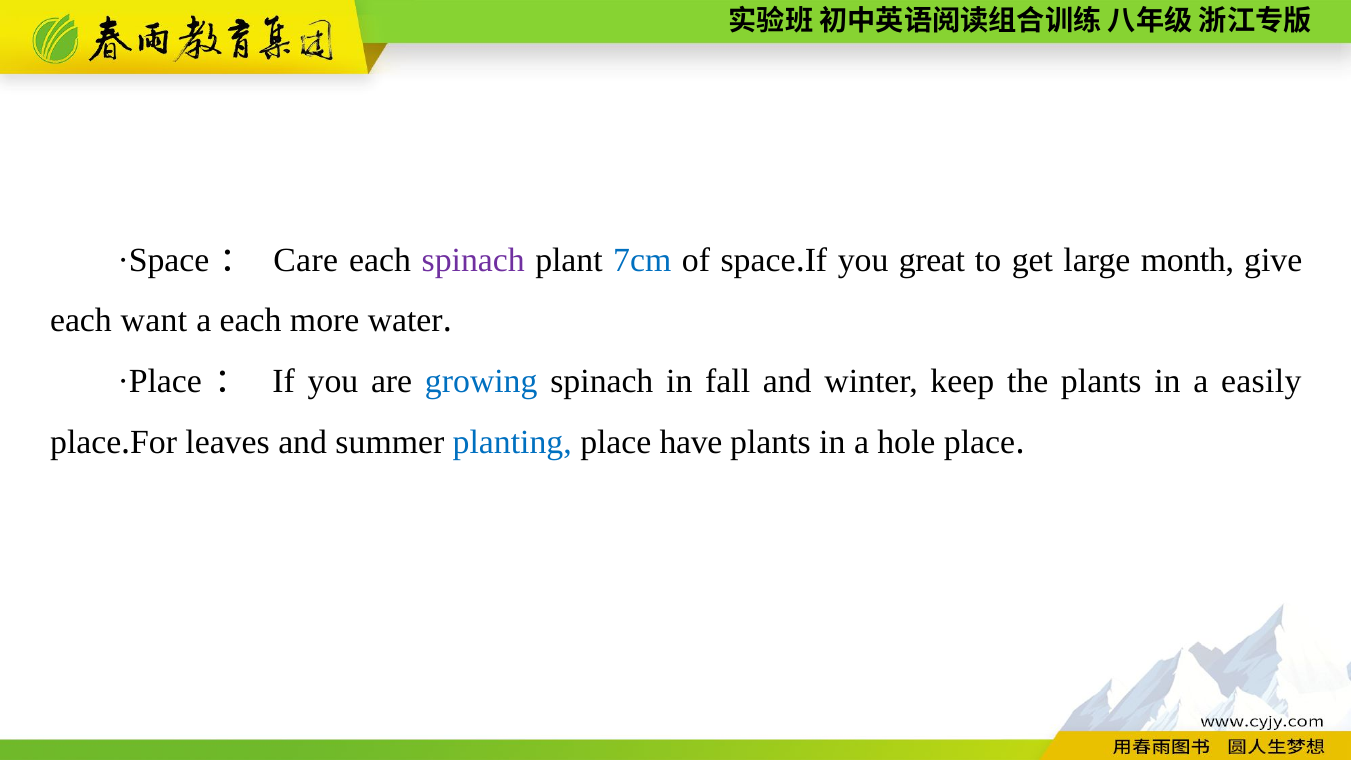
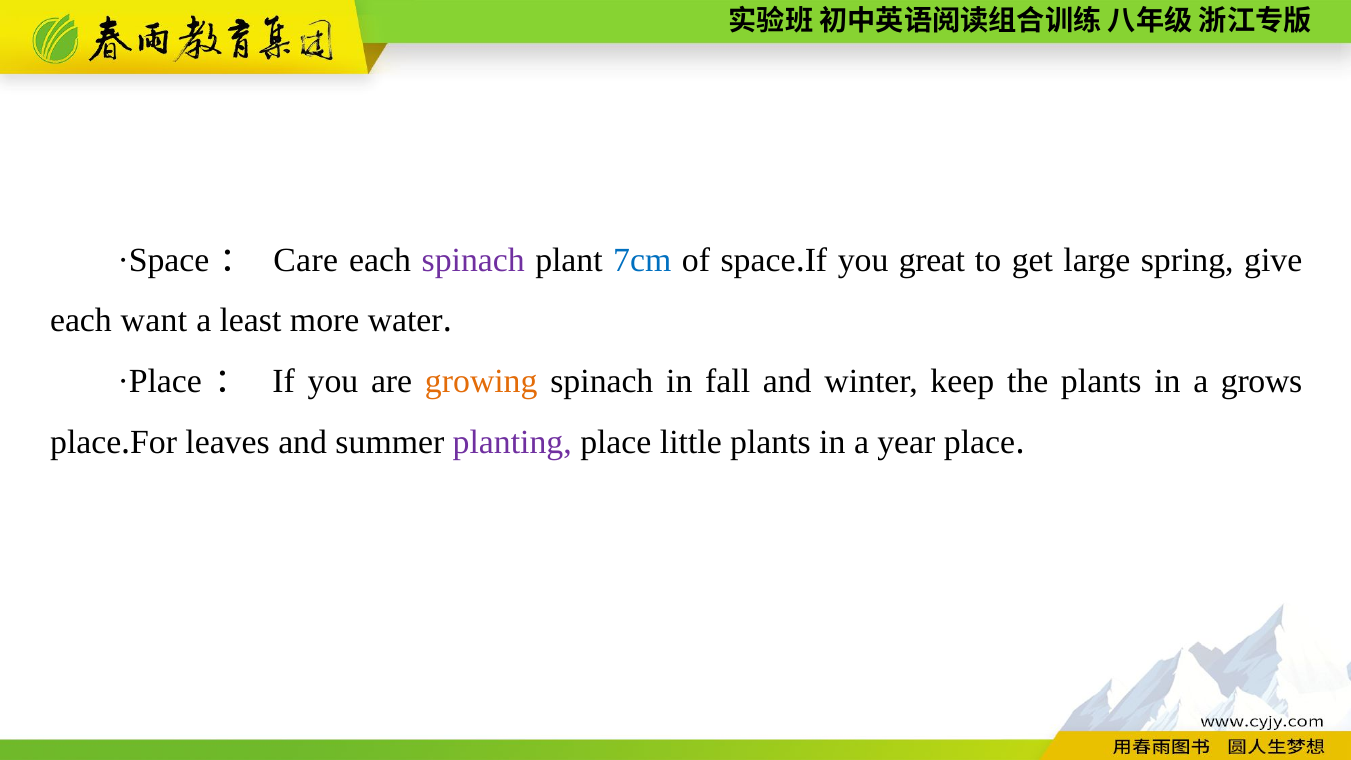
month: month -> spring
a each: each -> least
growing colour: blue -> orange
easily: easily -> grows
planting colour: blue -> purple
have: have -> little
hole: hole -> year
